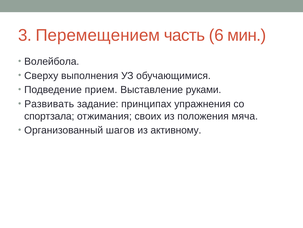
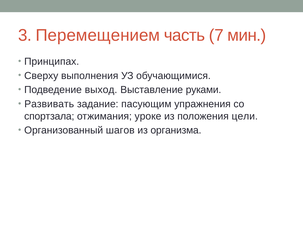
6: 6 -> 7
Волейбола: Волейбола -> Принципах
прием: прием -> выход
принципах: принципах -> пасующим
своих: своих -> уроке
мяча: мяча -> цели
активному: активному -> организма
